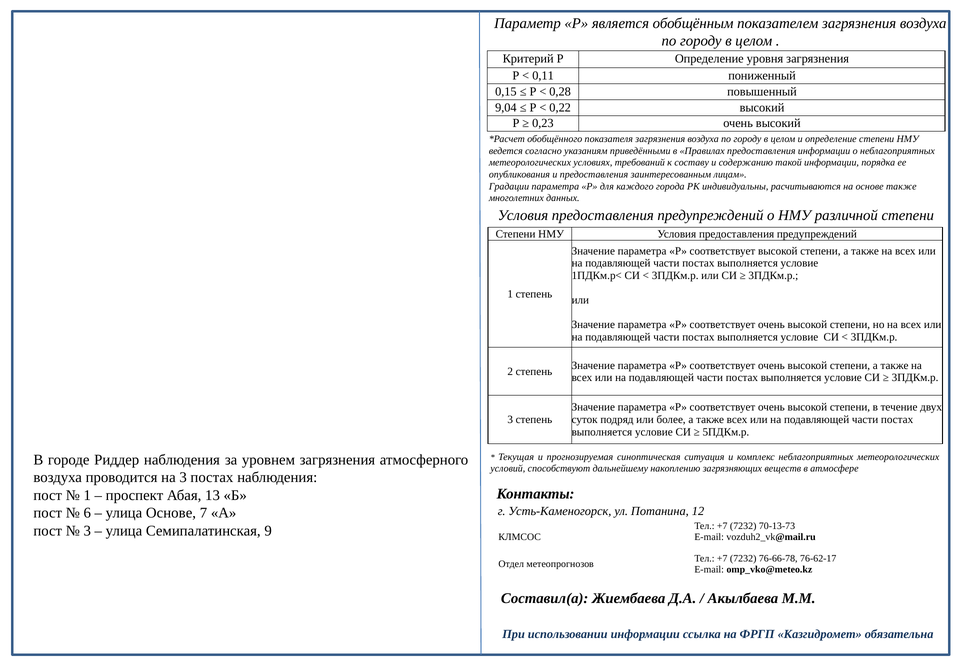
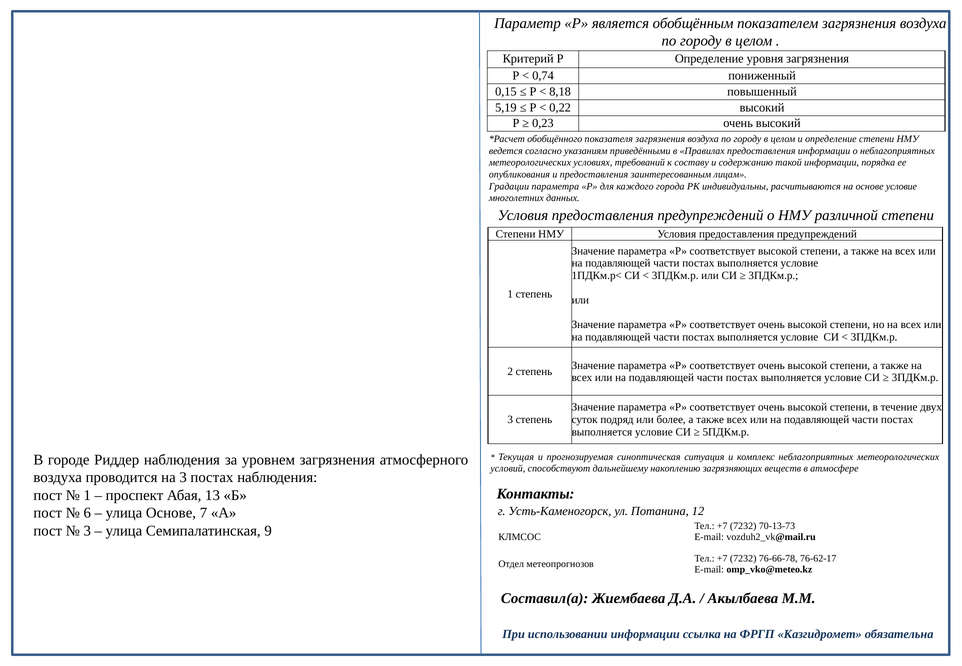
0,11: 0,11 -> 0,74
0,28: 0,28 -> 8,18
9,04: 9,04 -> 5,19
основе также: также -> условие
